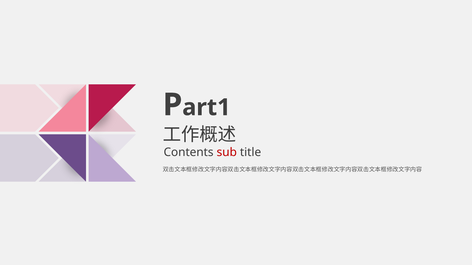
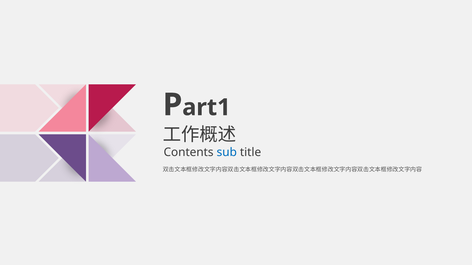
sub colour: red -> blue
